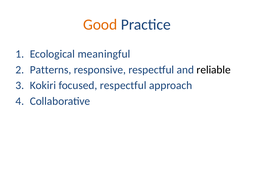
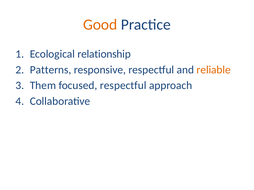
meaningful: meaningful -> relationship
reliable colour: black -> orange
Kokiri: Kokiri -> Them
